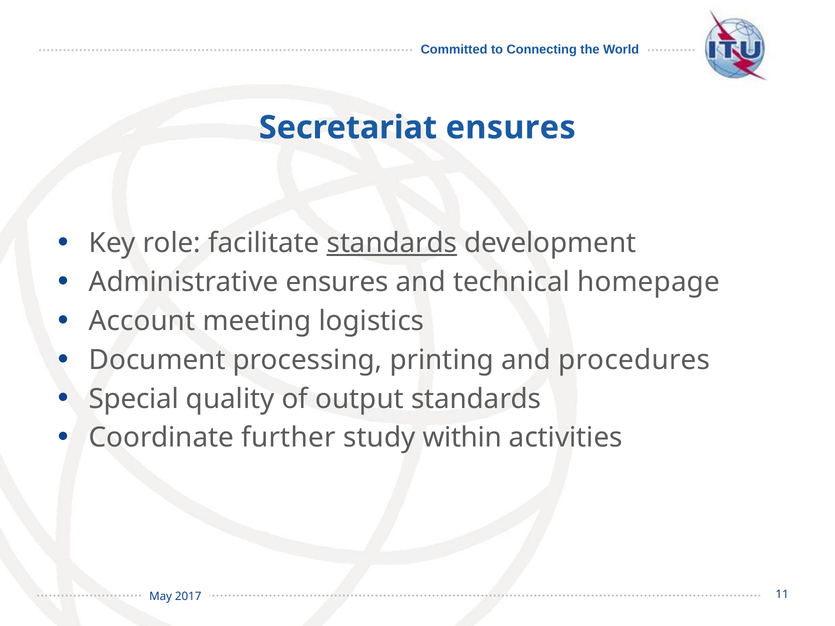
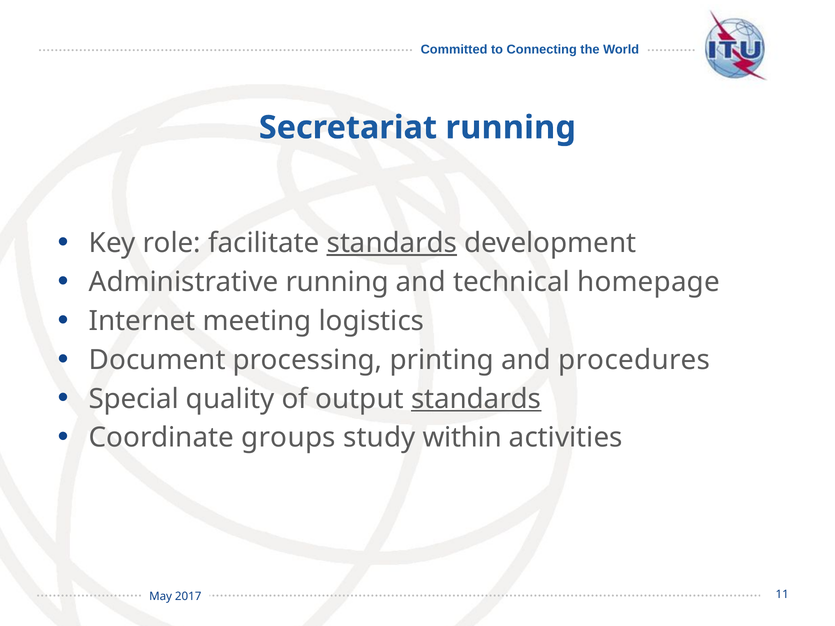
Secretariat ensures: ensures -> running
Administrative ensures: ensures -> running
Account: Account -> Internet
standards at (476, 399) underline: none -> present
further: further -> groups
